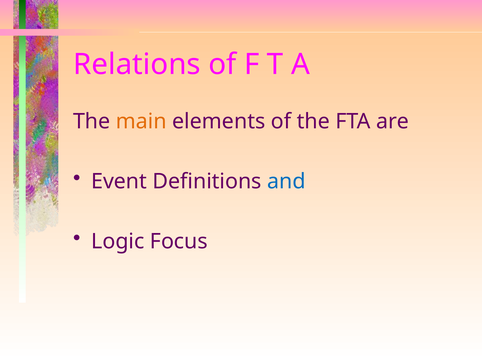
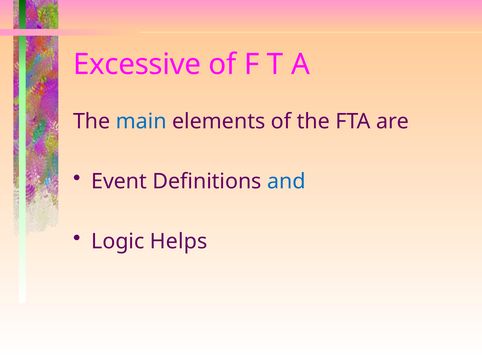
Relations: Relations -> Excessive
main colour: orange -> blue
Focus: Focus -> Helps
